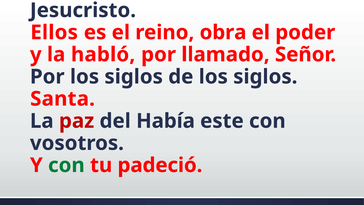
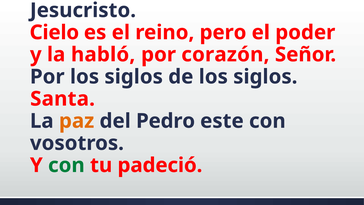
Ellos: Ellos -> Cielo
obra: obra -> pero
llamado: llamado -> corazón
paz colour: red -> orange
Había: Había -> Pedro
